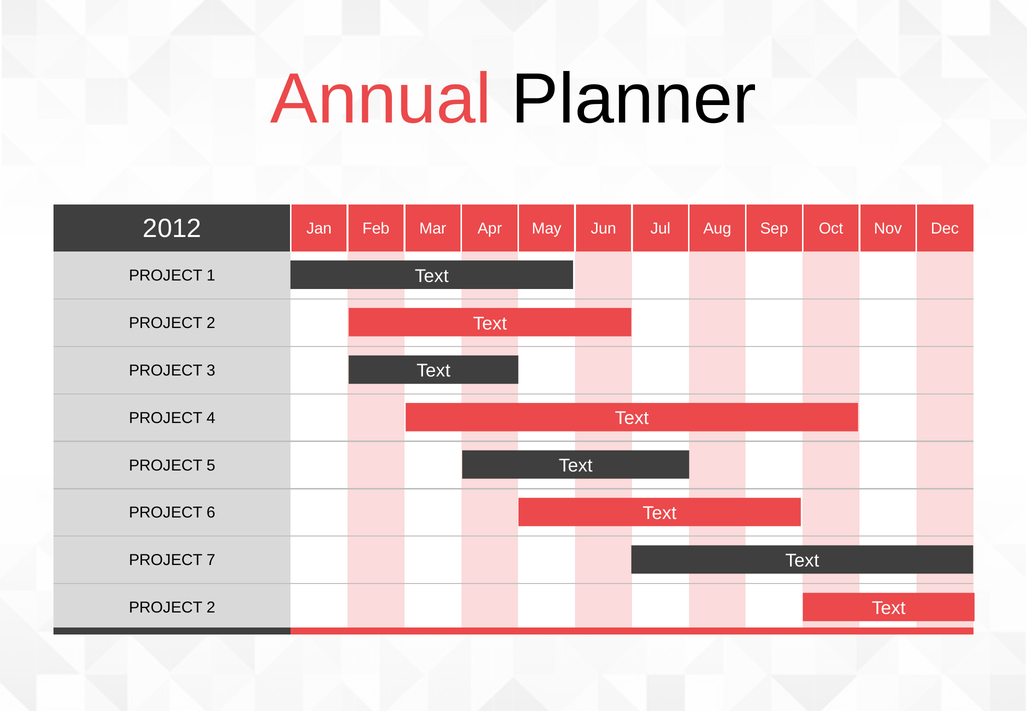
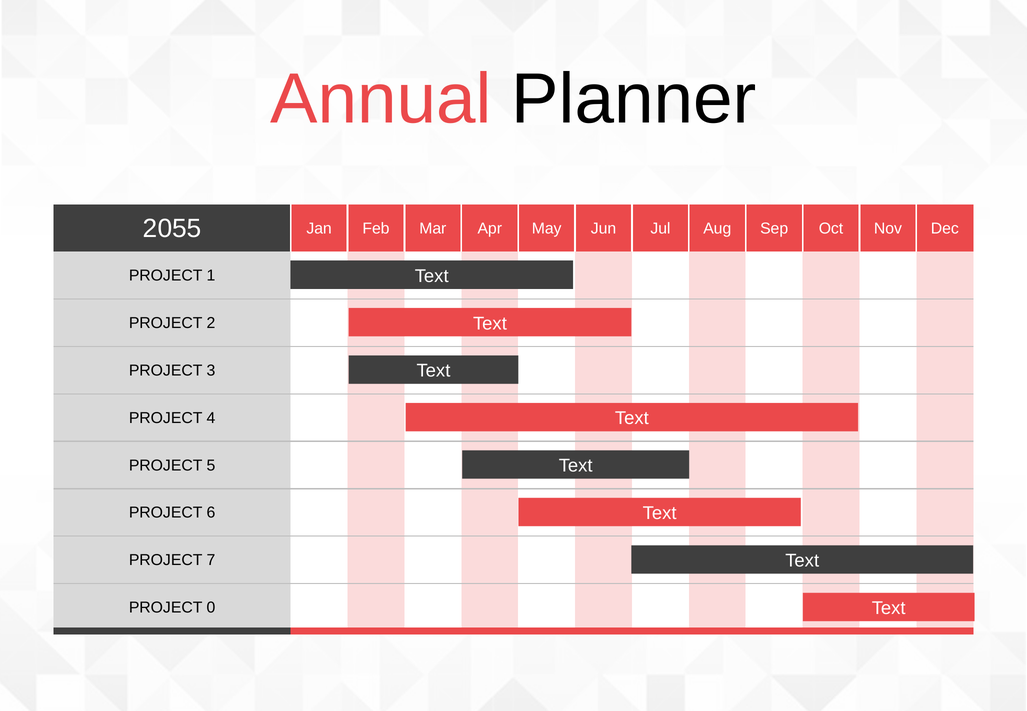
2012: 2012 -> 2055
2 at (211, 608): 2 -> 0
